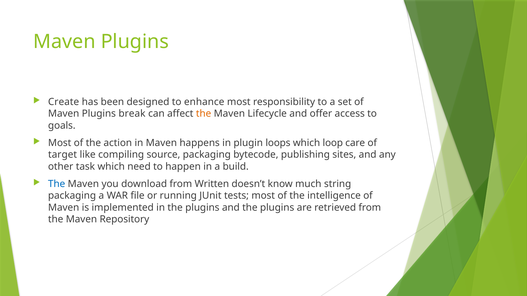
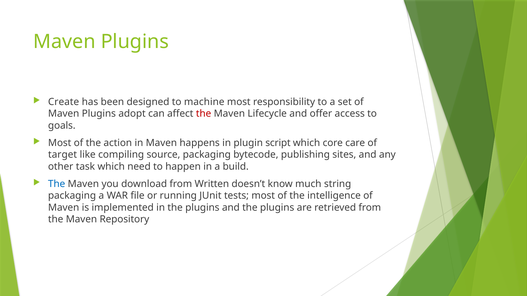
enhance: enhance -> machine
break: break -> adopt
the at (204, 114) colour: orange -> red
loops: loops -> script
loop: loop -> core
